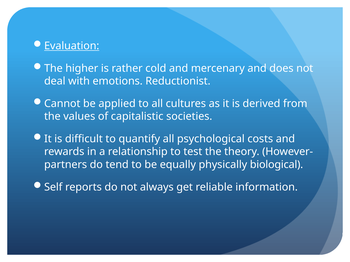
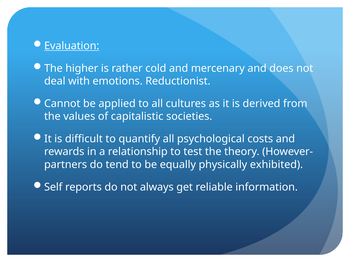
biological: biological -> exhibited
